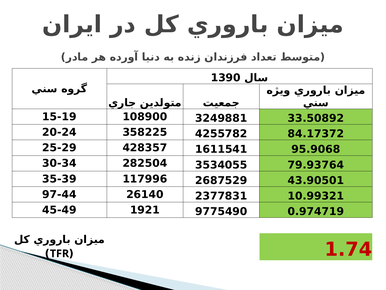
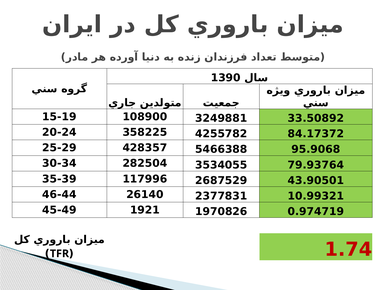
1611541: 1611541 -> 5466388
97-44: 97-44 -> 46-44
9775490: 9775490 -> 1970826
